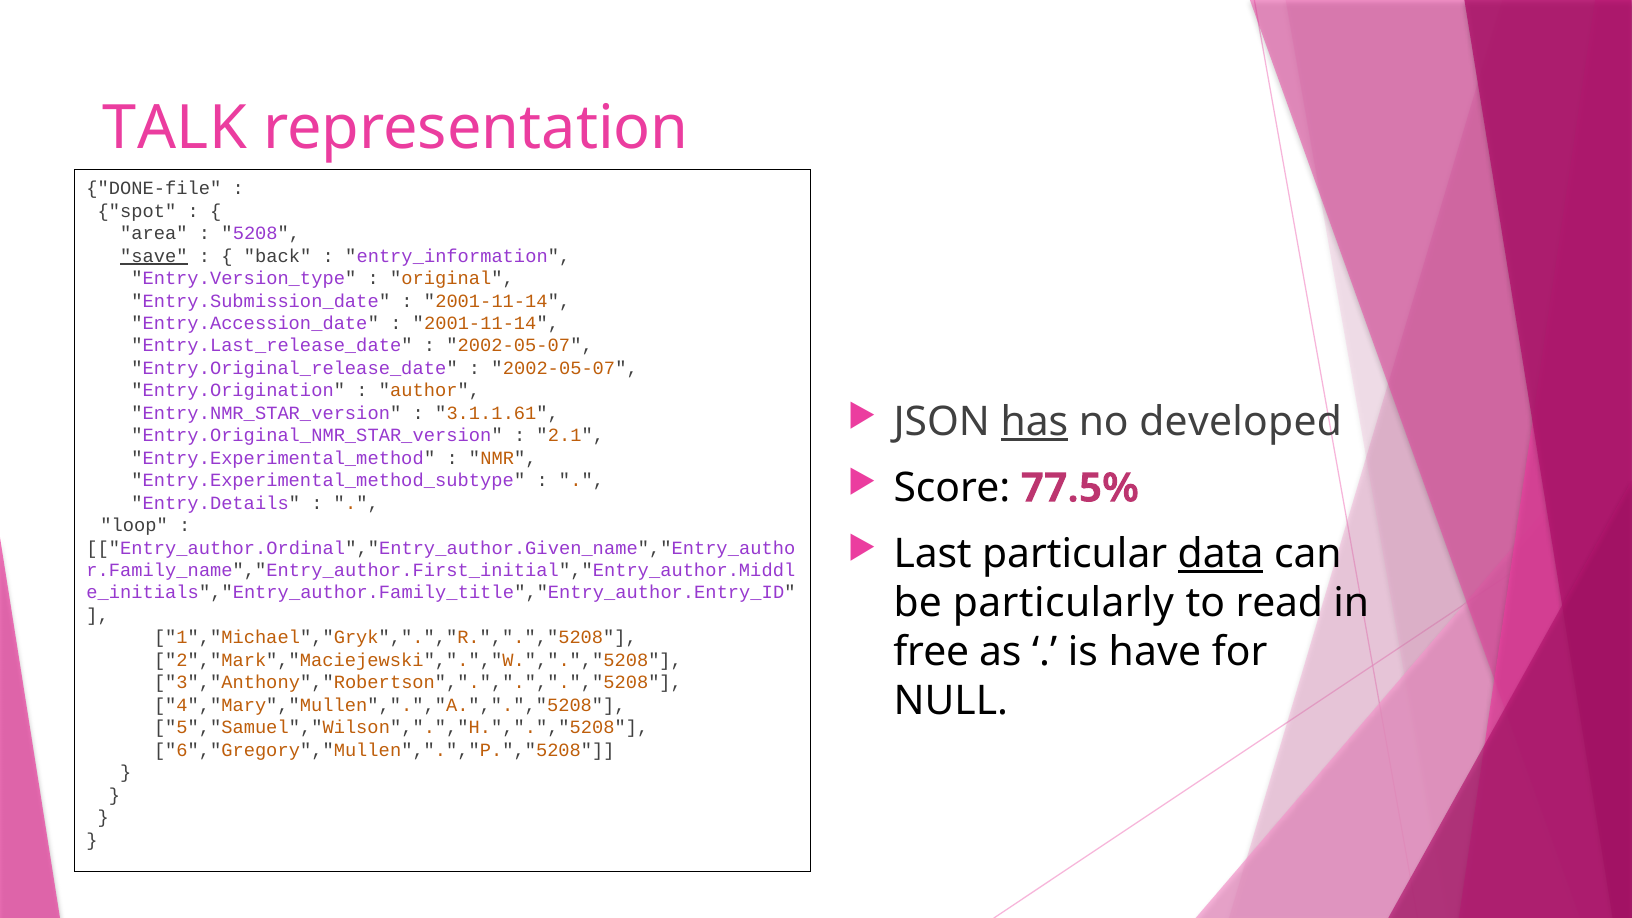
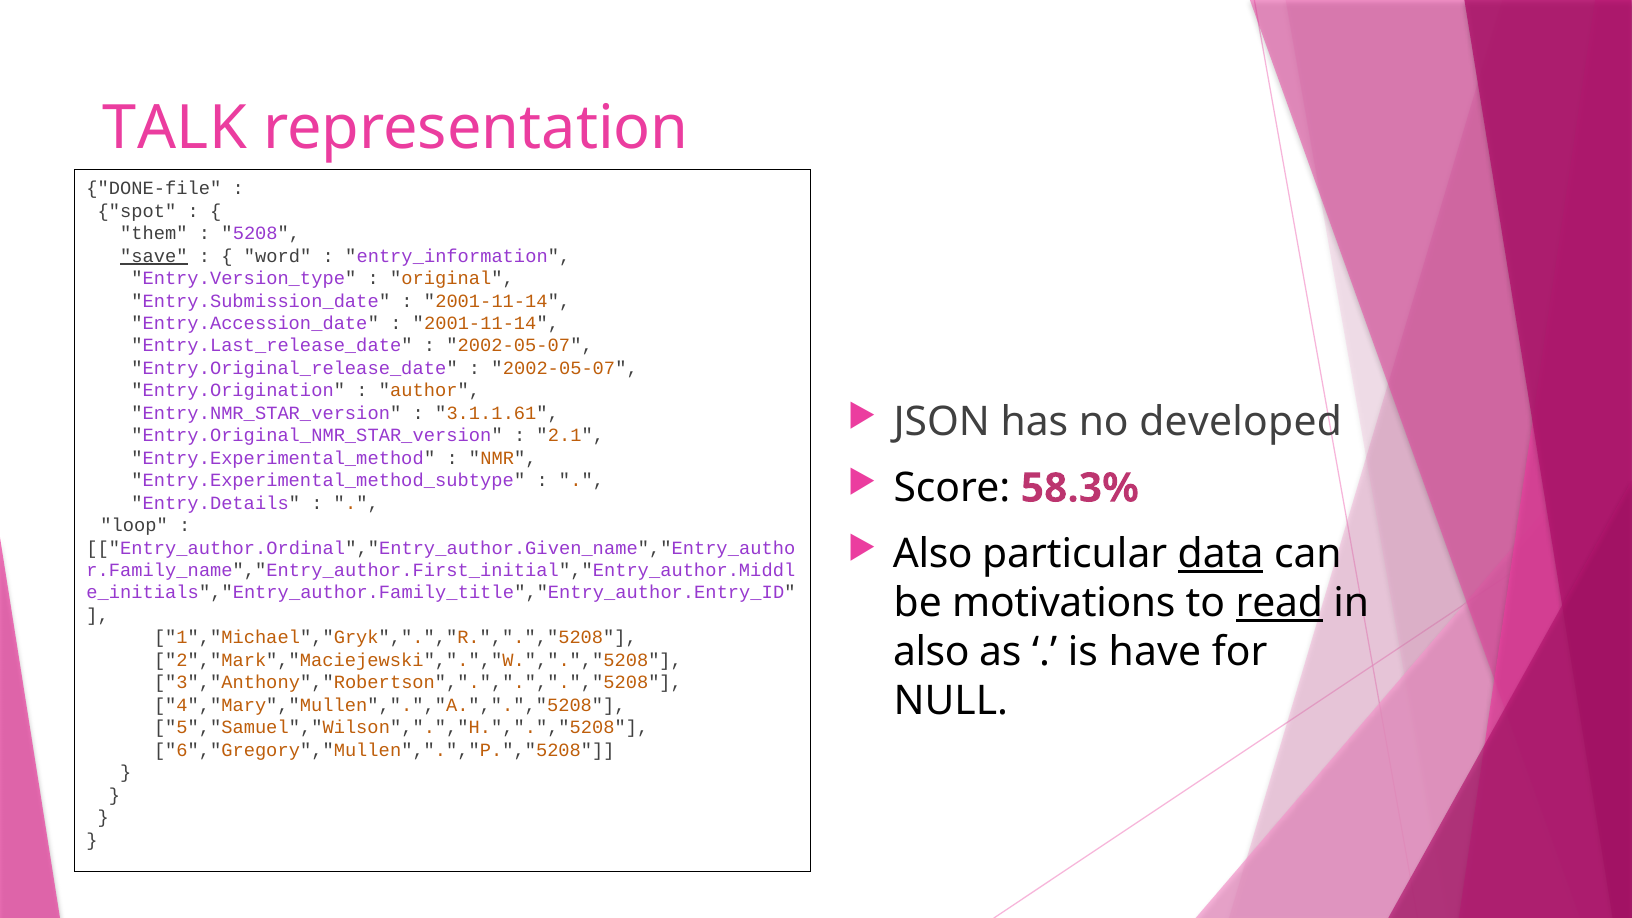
area: area -> them
back: back -> word
has underline: present -> none
77.5%: 77.5% -> 58.3%
Last at (933, 554): Last -> Also
particularly: particularly -> motivations
read underline: none -> present
free at (931, 652): free -> also
